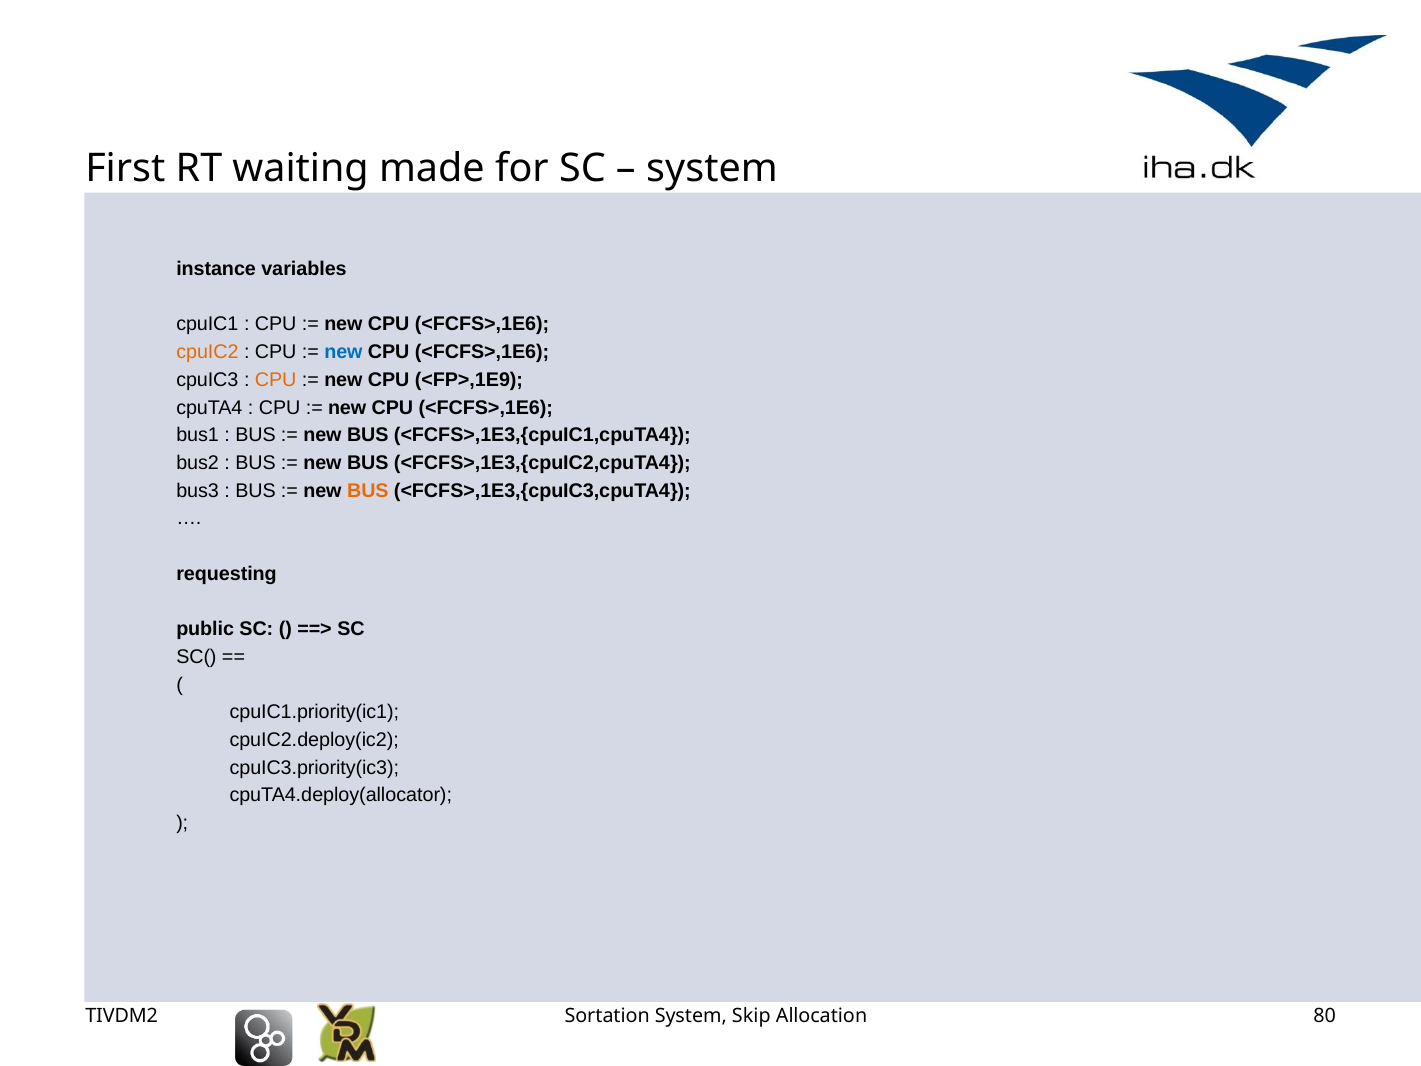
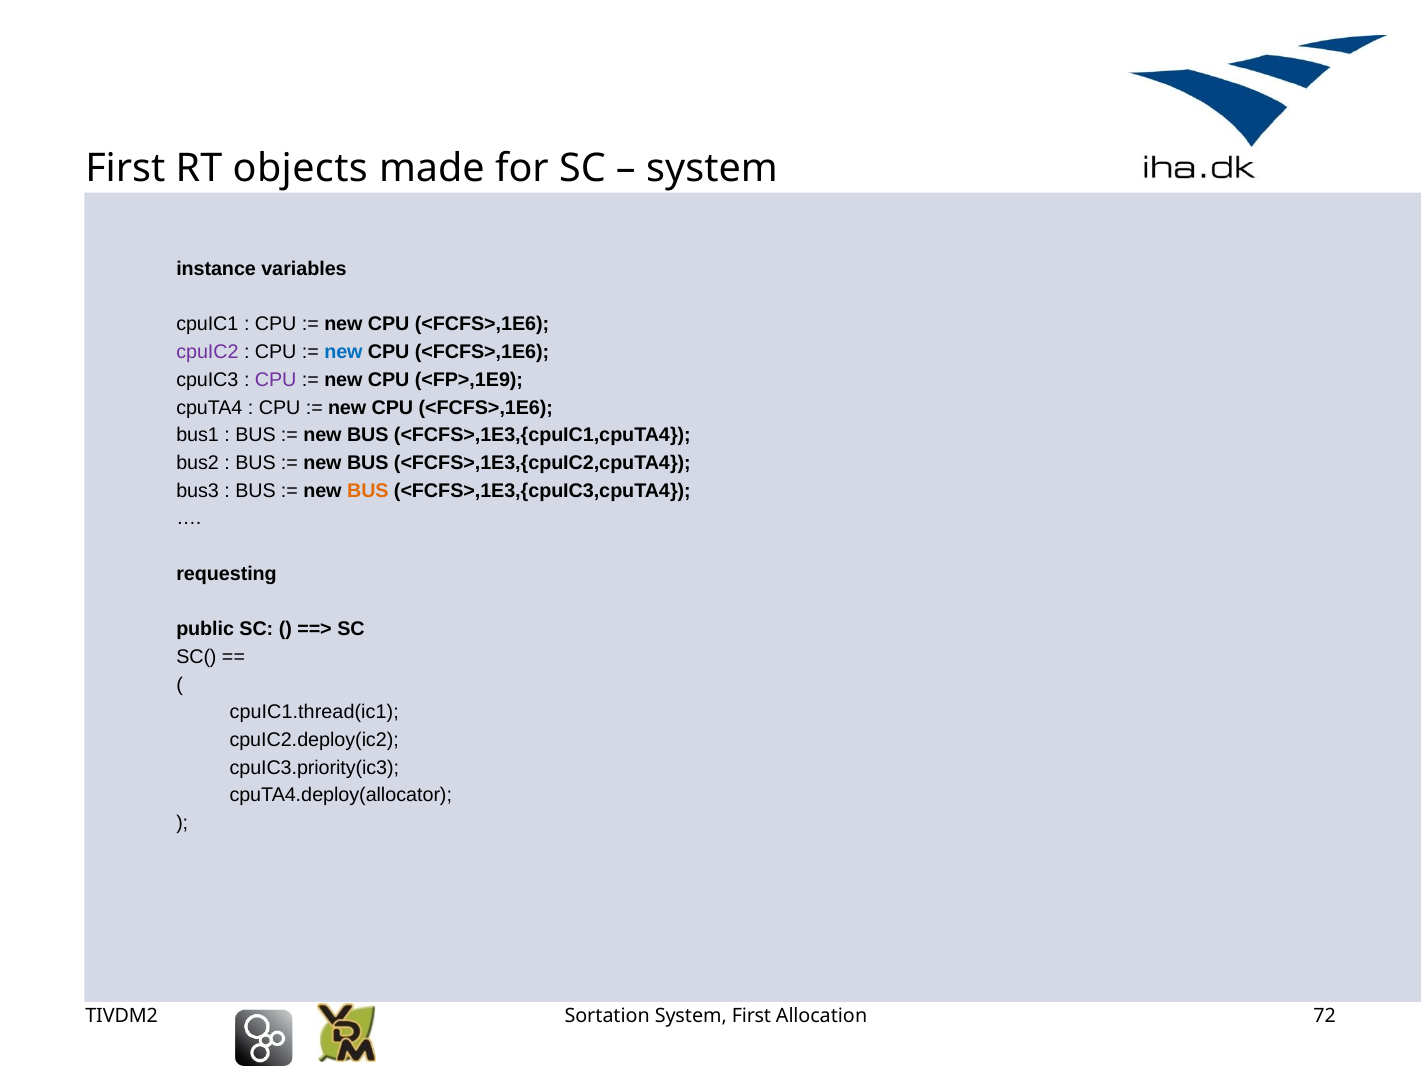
waiting: waiting -> objects
cpuIC2 colour: orange -> purple
CPU at (276, 380) colour: orange -> purple
cpuIC1.priority(ic1: cpuIC1.priority(ic1 -> cpuIC1.thread(ic1
System Skip: Skip -> First
80: 80 -> 72
